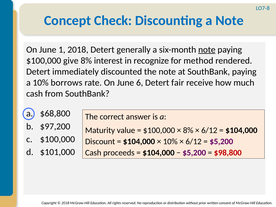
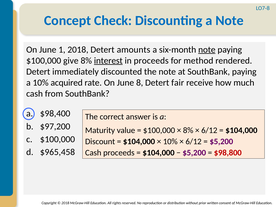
generally: generally -> amounts
interest underline: none -> present
in recognize: recognize -> proceeds
borrows: borrows -> acquired
6: 6 -> 8
$68,800: $68,800 -> $98,400
$101,000: $101,000 -> $965,458
